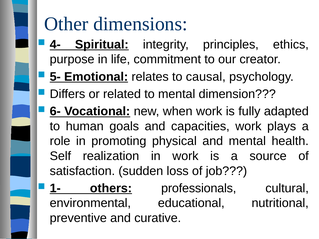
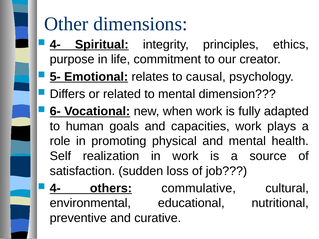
1- at (55, 188): 1- -> 4-
professionals: professionals -> commulative
